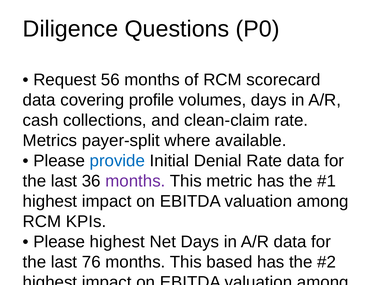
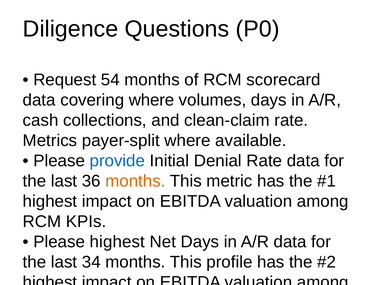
56: 56 -> 54
covering profile: profile -> where
months at (135, 181) colour: purple -> orange
76: 76 -> 34
based: based -> profile
